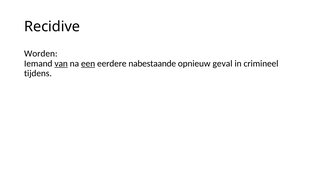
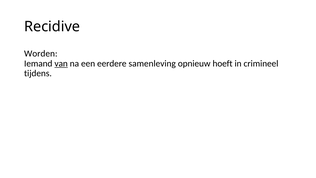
een underline: present -> none
nabestaande: nabestaande -> samenleving
geval: geval -> hoeft
